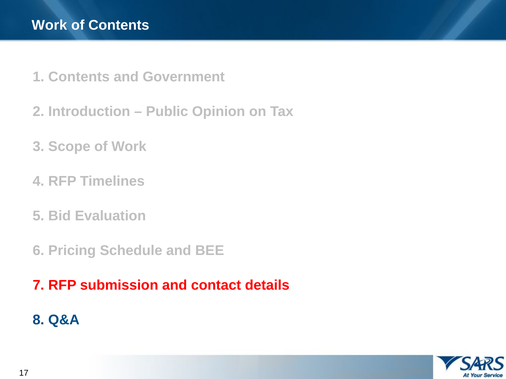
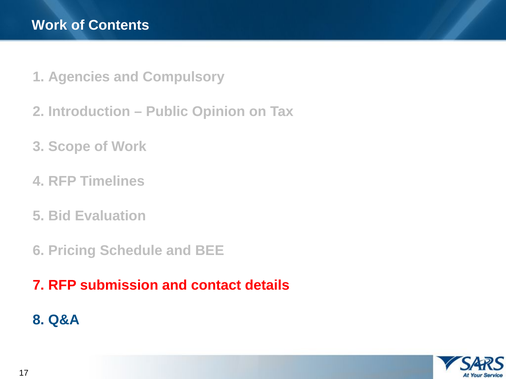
1 Contents: Contents -> Agencies
Government: Government -> Compulsory
